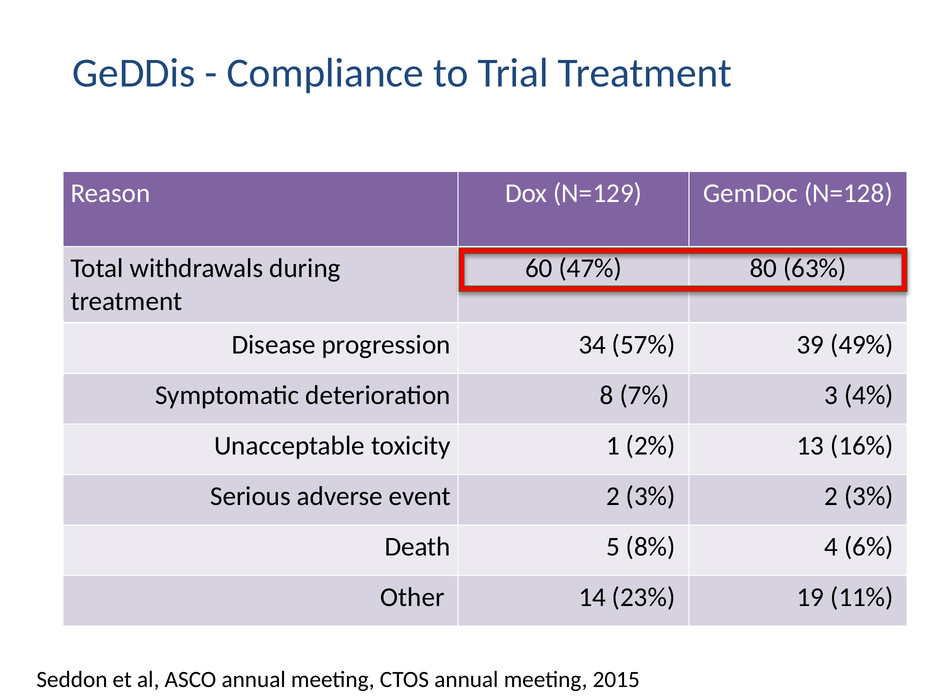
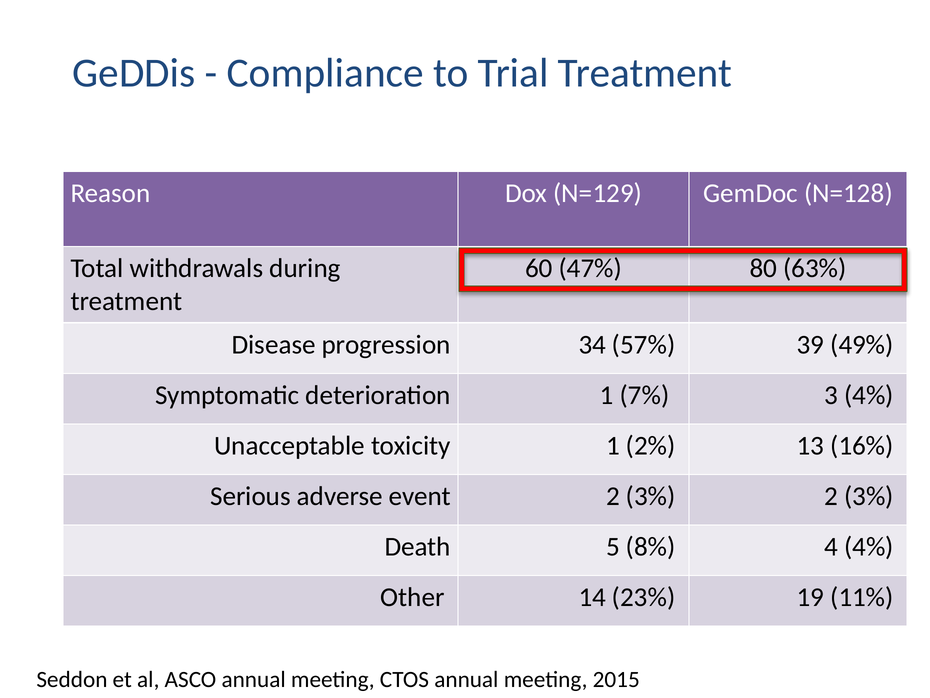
deterioration 8: 8 -> 1
4 6%: 6% -> 4%
